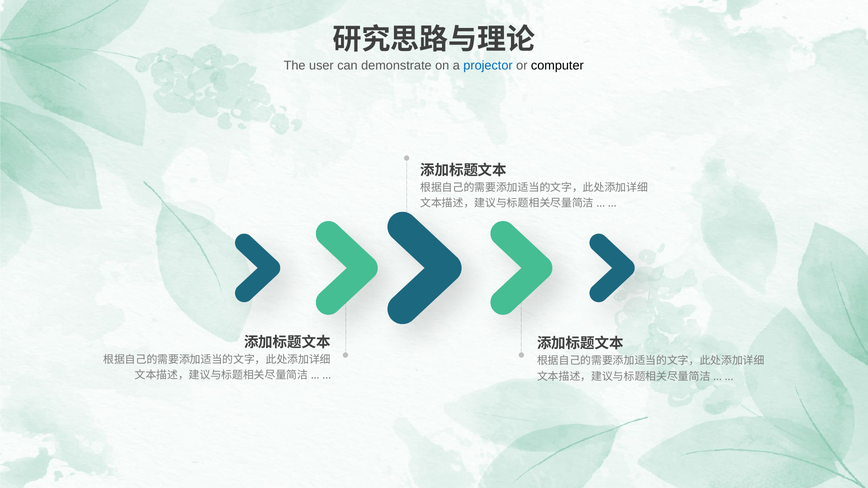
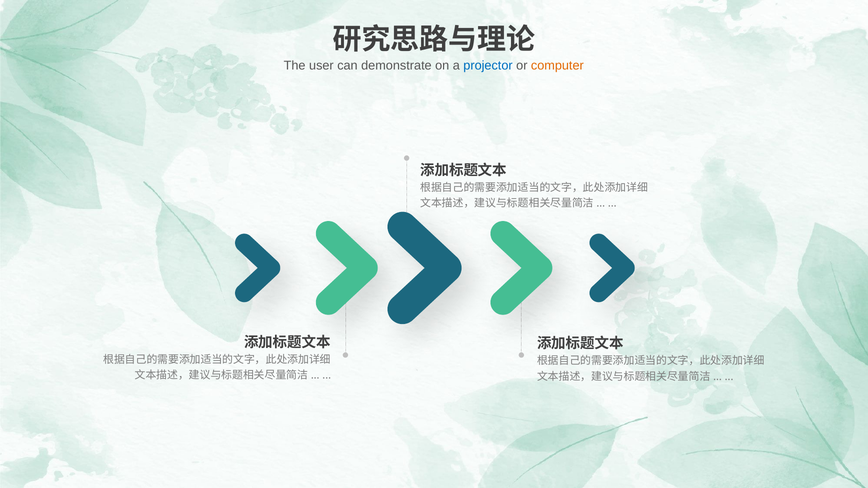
computer colour: black -> orange
